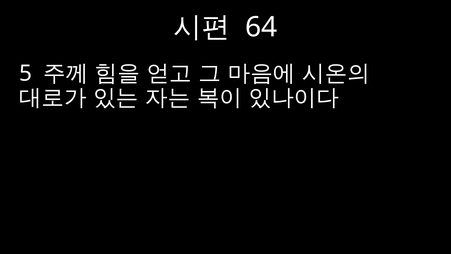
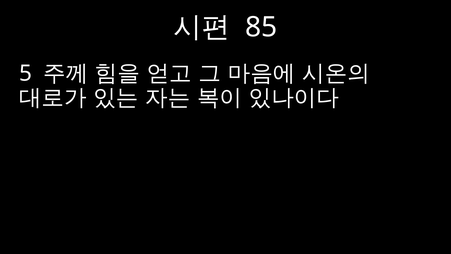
64: 64 -> 85
